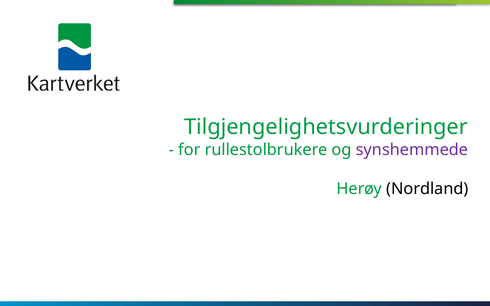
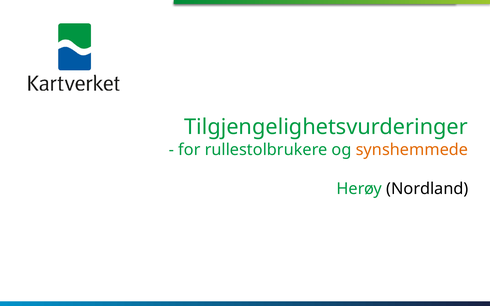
synshemmede colour: purple -> orange
